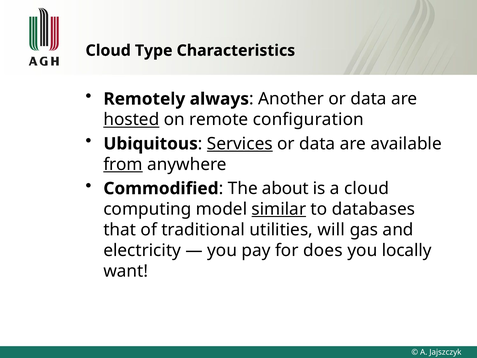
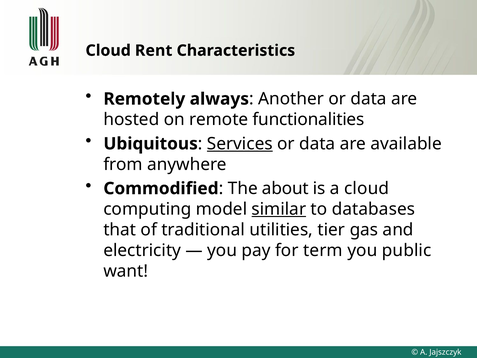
Type: Type -> Rent
hosted underline: present -> none
configuration: configuration -> functionalities
from underline: present -> none
will: will -> tier
does: does -> term
locally: locally -> public
